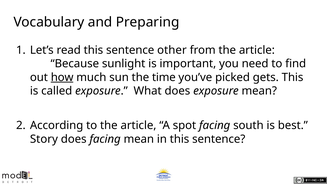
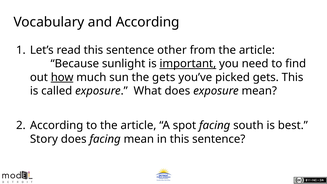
and Preparing: Preparing -> According
important underline: none -> present
the time: time -> gets
